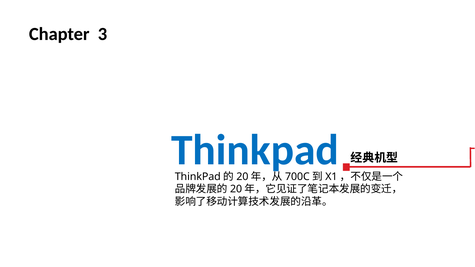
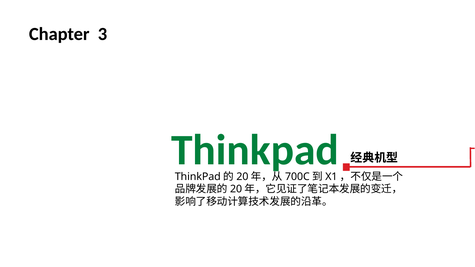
Thinkpad colour: blue -> green
